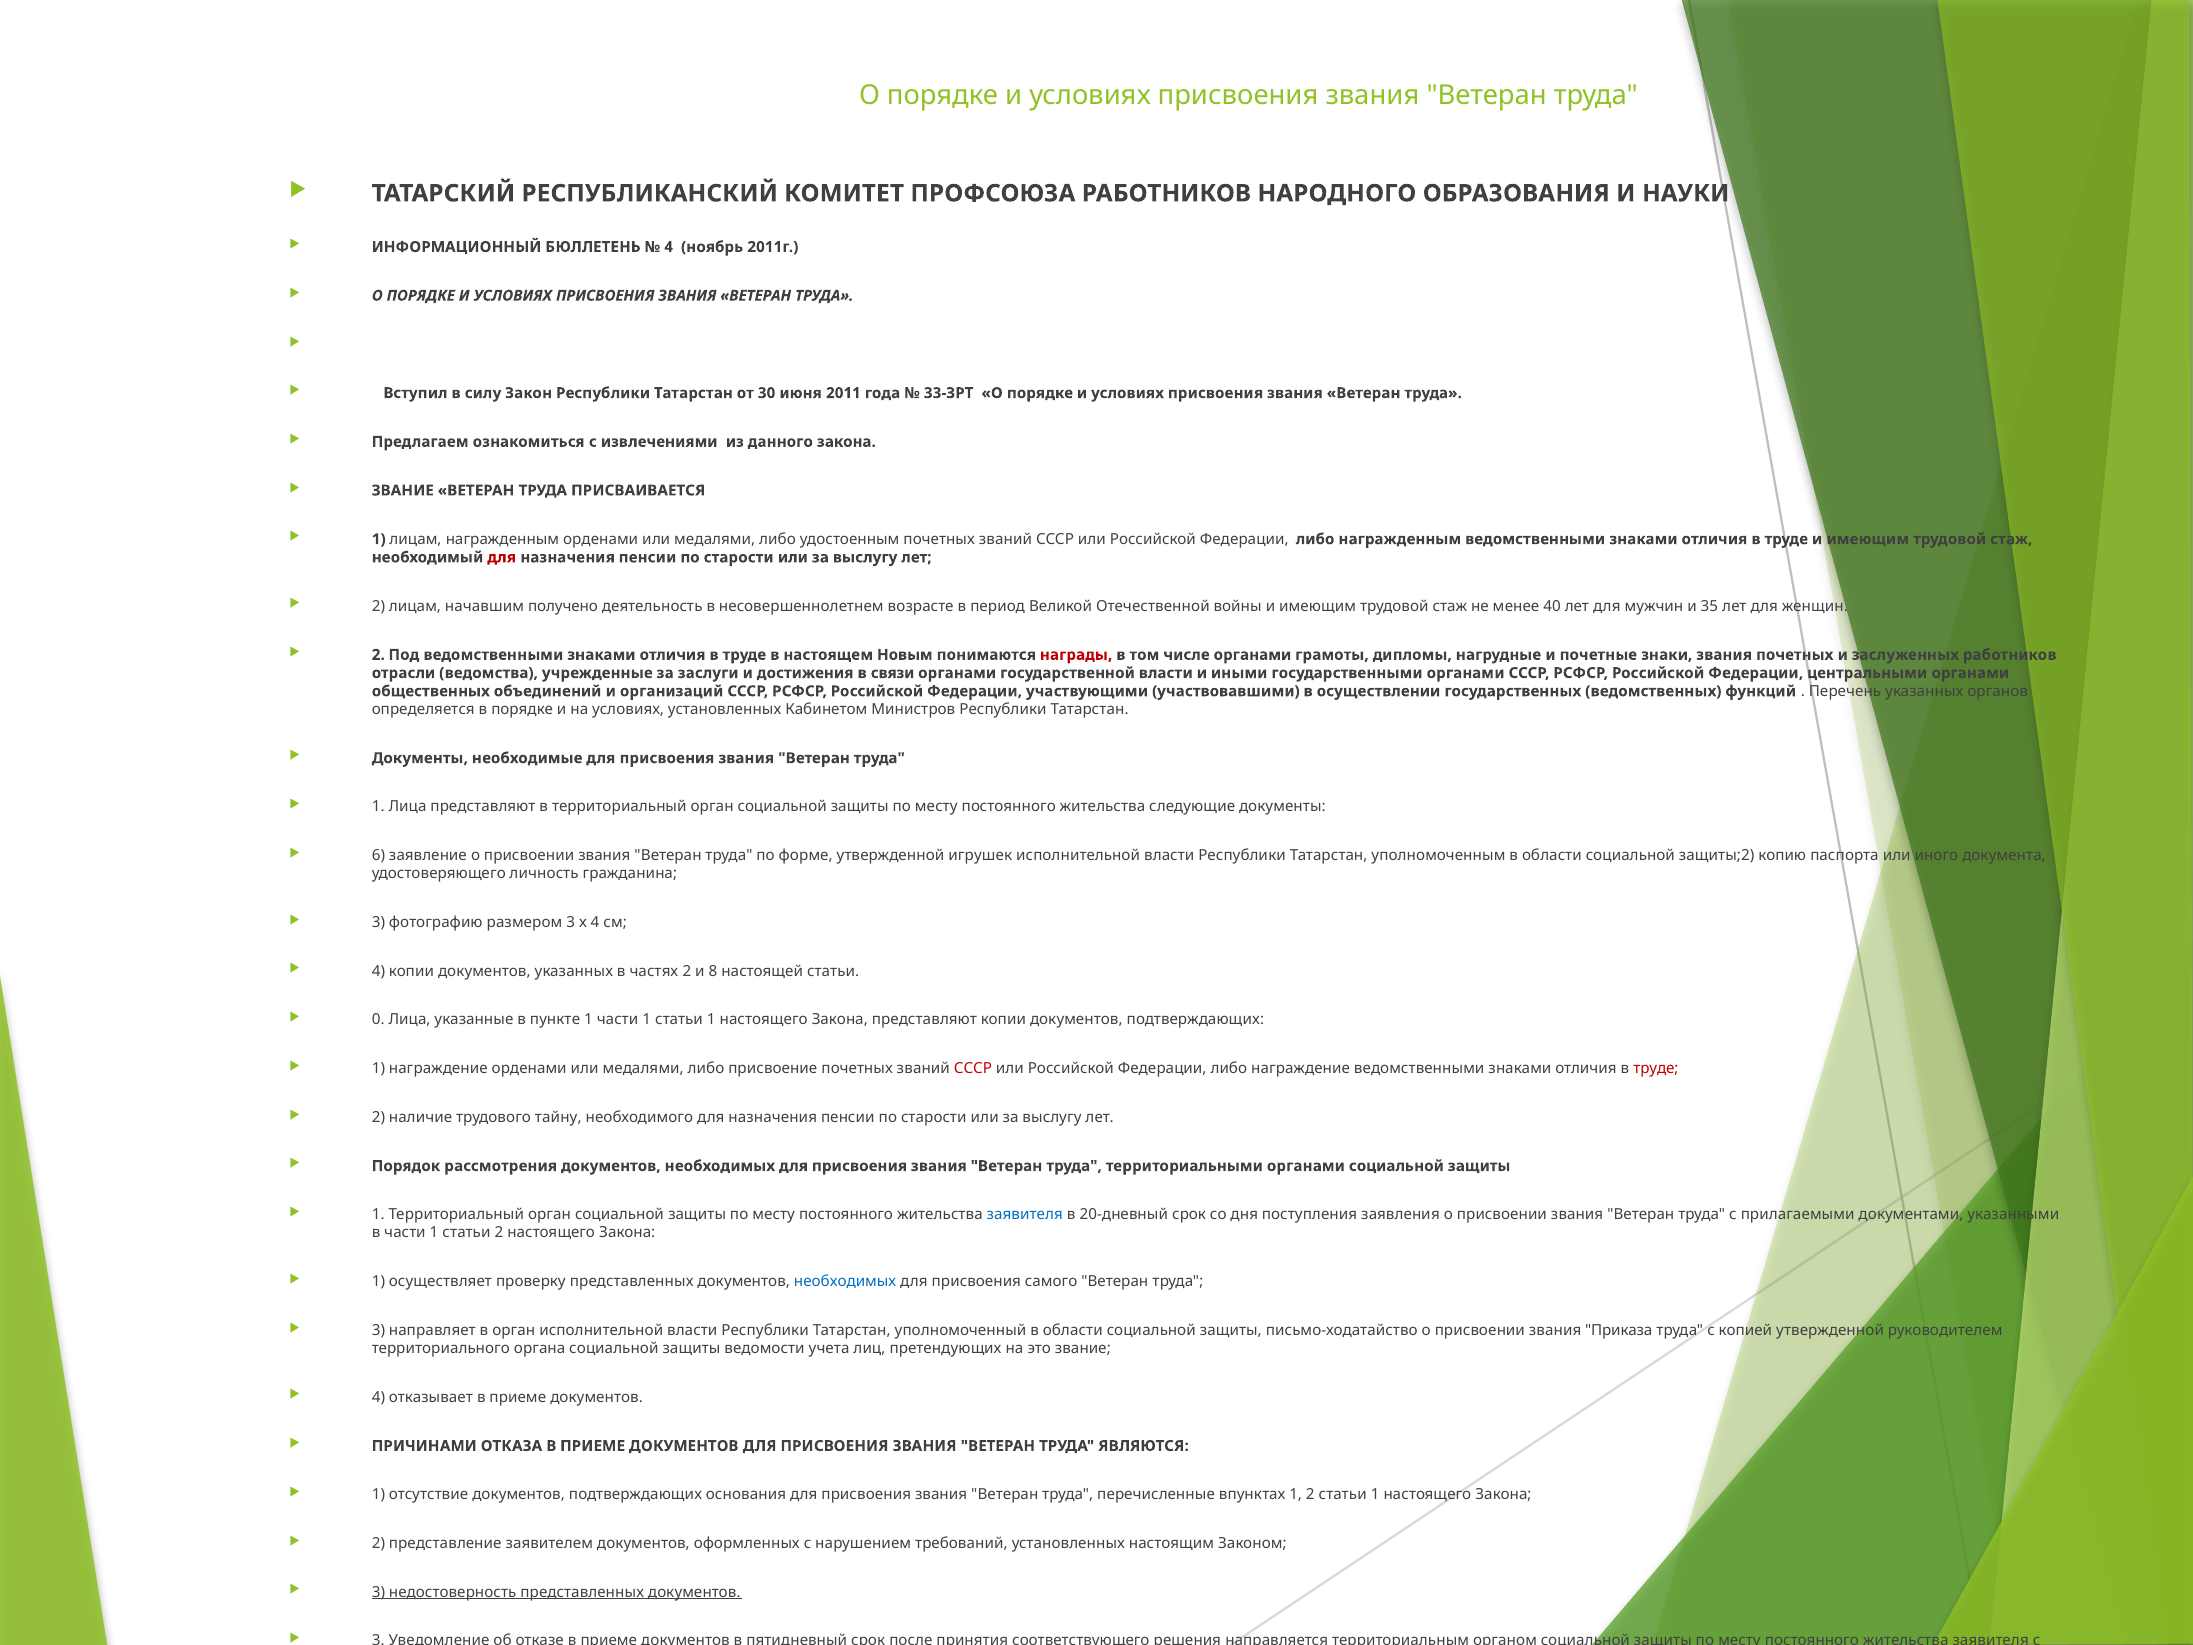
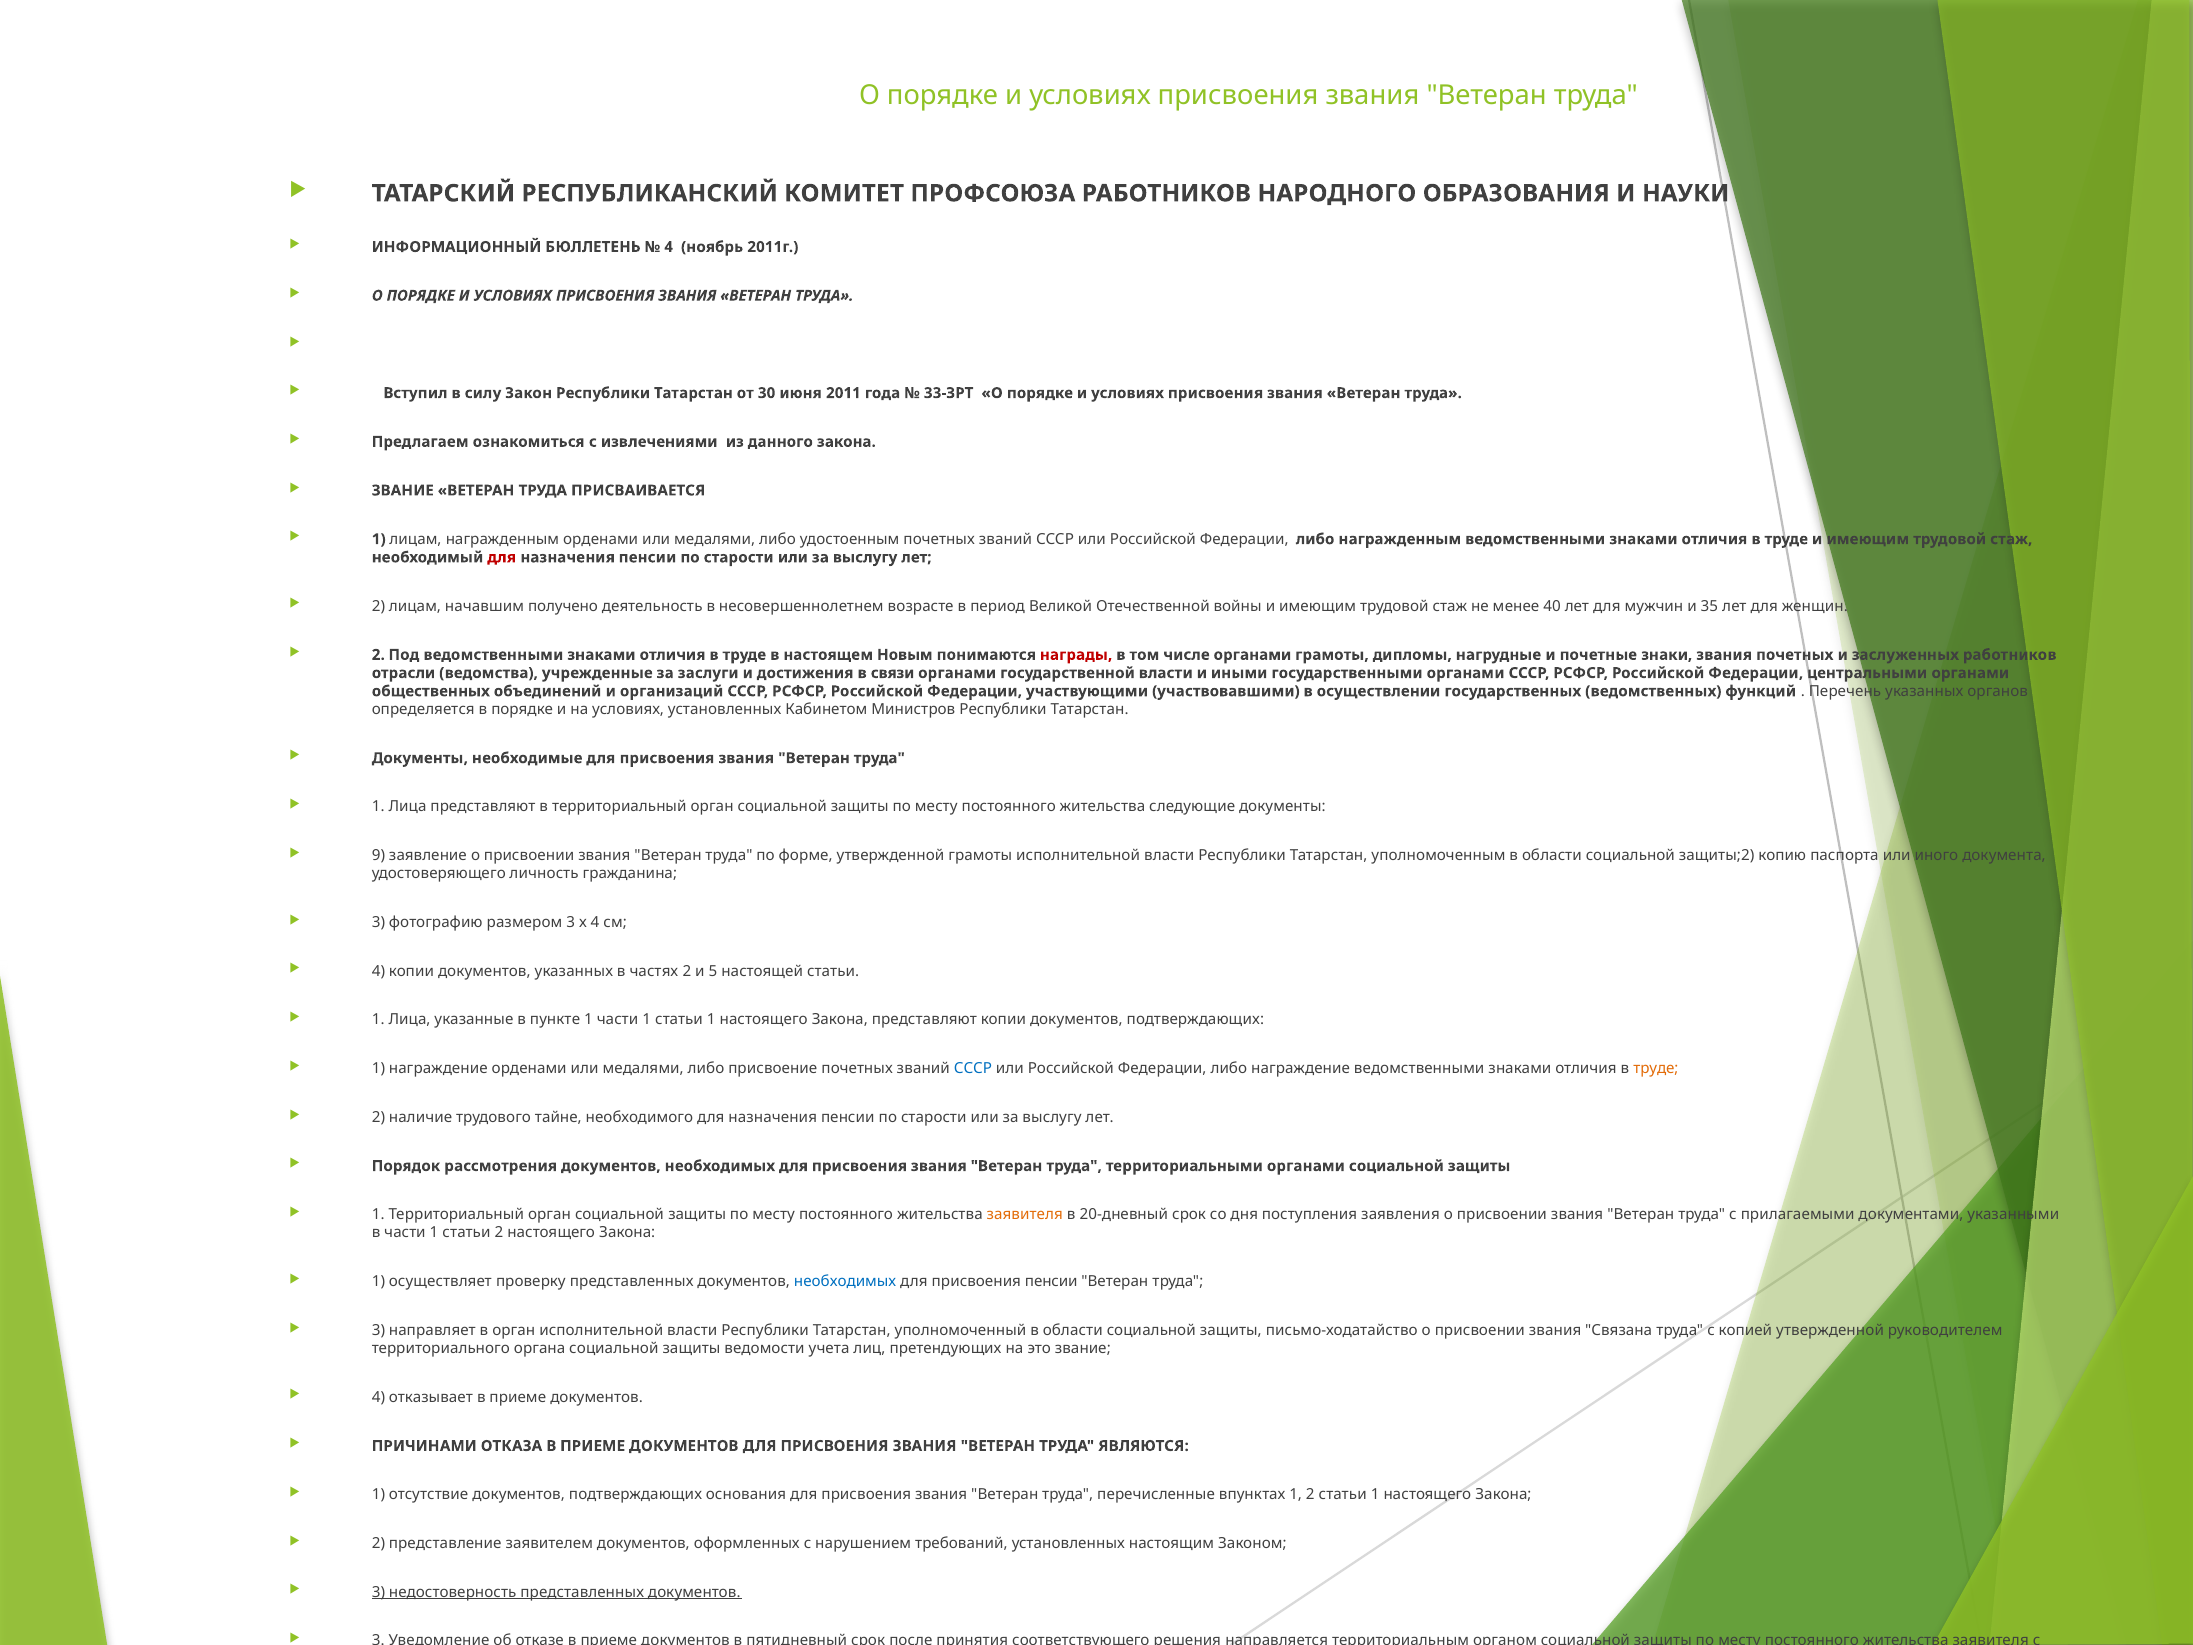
6: 6 -> 9
утвержденной игрушек: игрушек -> грамоты
и 8: 8 -> 5
0 at (378, 1020): 0 -> 1
СССР at (973, 1068) colour: red -> blue
труде at (1656, 1068) colour: red -> orange
тайну: тайну -> тайне
заявителя at (1025, 1215) colour: blue -> orange
присвоения самого: самого -> пенсии
Приказа: Приказа -> Связана
